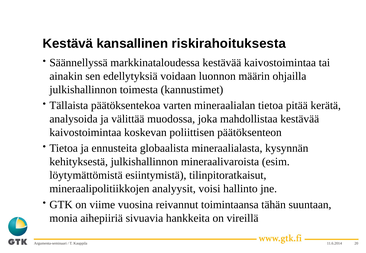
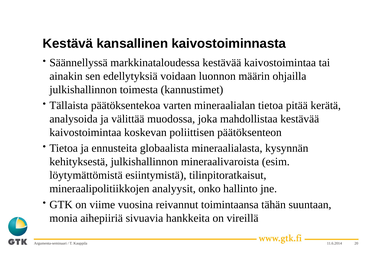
riskirahoituksesta: riskirahoituksesta -> kaivostoiminnasta
voisi: voisi -> onko
